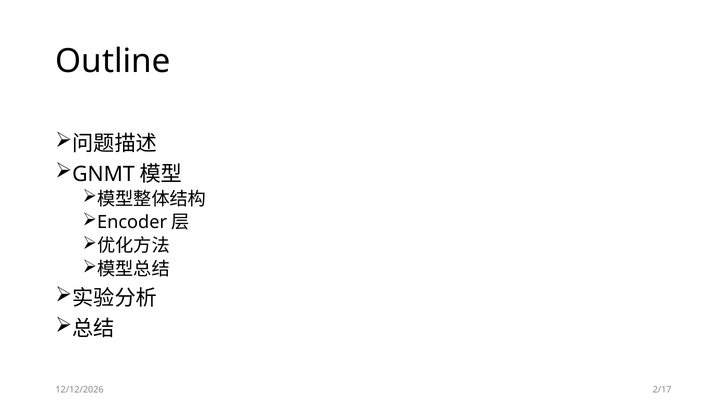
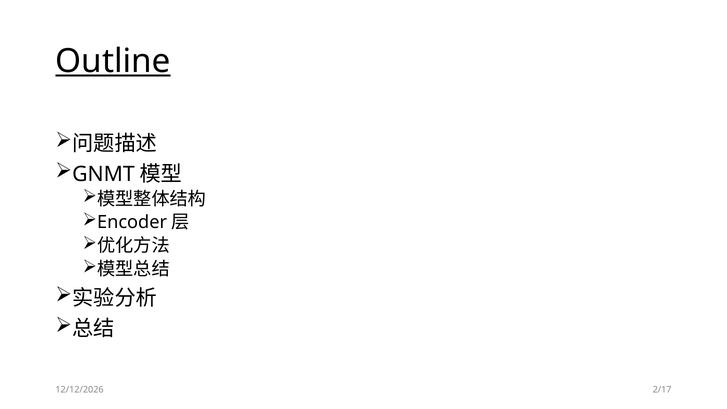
Outline underline: none -> present
